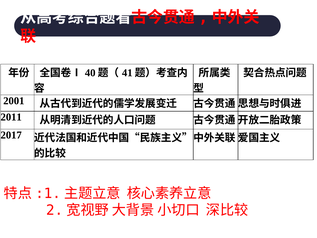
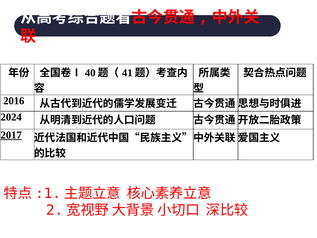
2001: 2001 -> 2016
2011: 2011 -> 2024
2017 underline: none -> present
